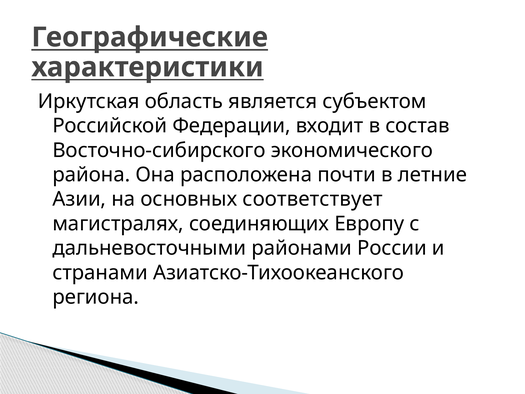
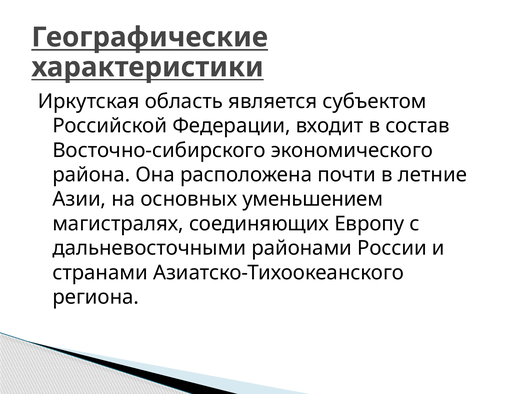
соответствует: соответствует -> уменьшением
